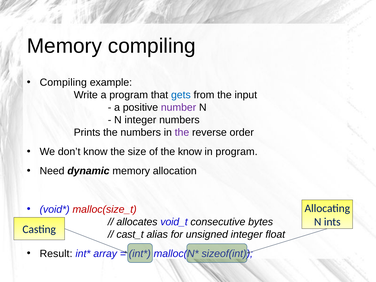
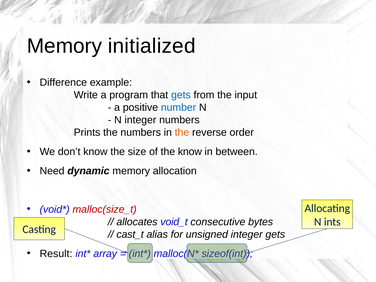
Memory compiling: compiling -> initialized
Compiling at (63, 83): Compiling -> Difference
number colour: purple -> blue
the at (182, 133) colour: purple -> orange
in program: program -> between
integer float: float -> gets
